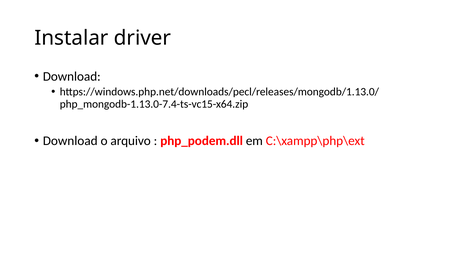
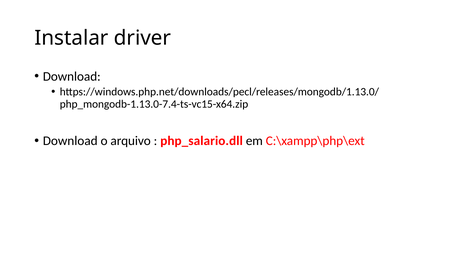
php_podem.dll: php_podem.dll -> php_salario.dll
